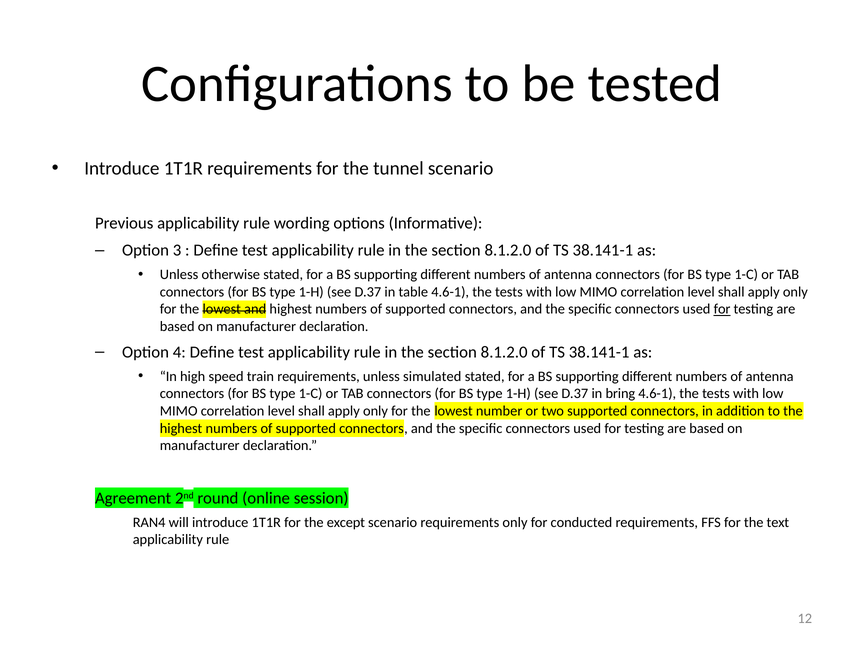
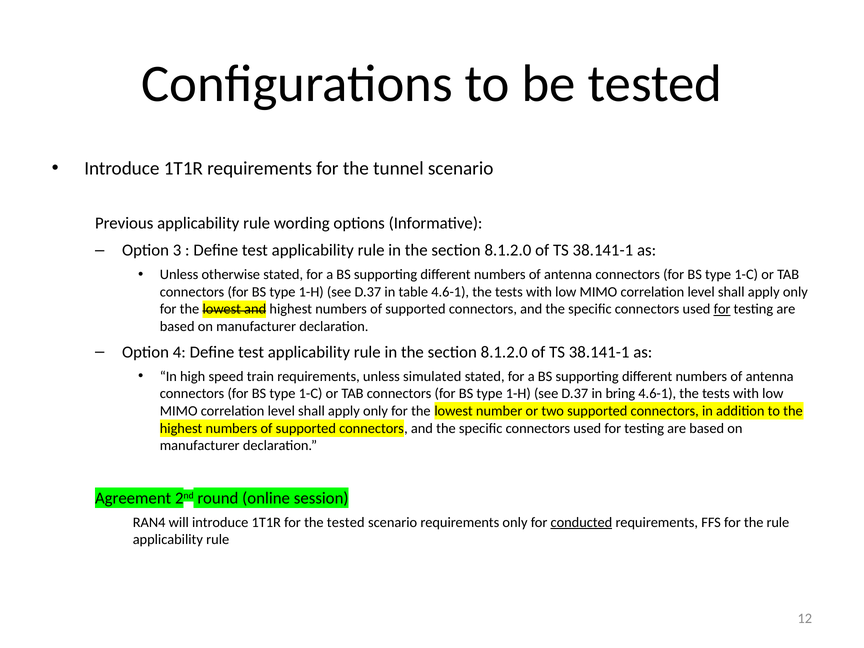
the except: except -> tested
conducted underline: none -> present
the text: text -> rule
